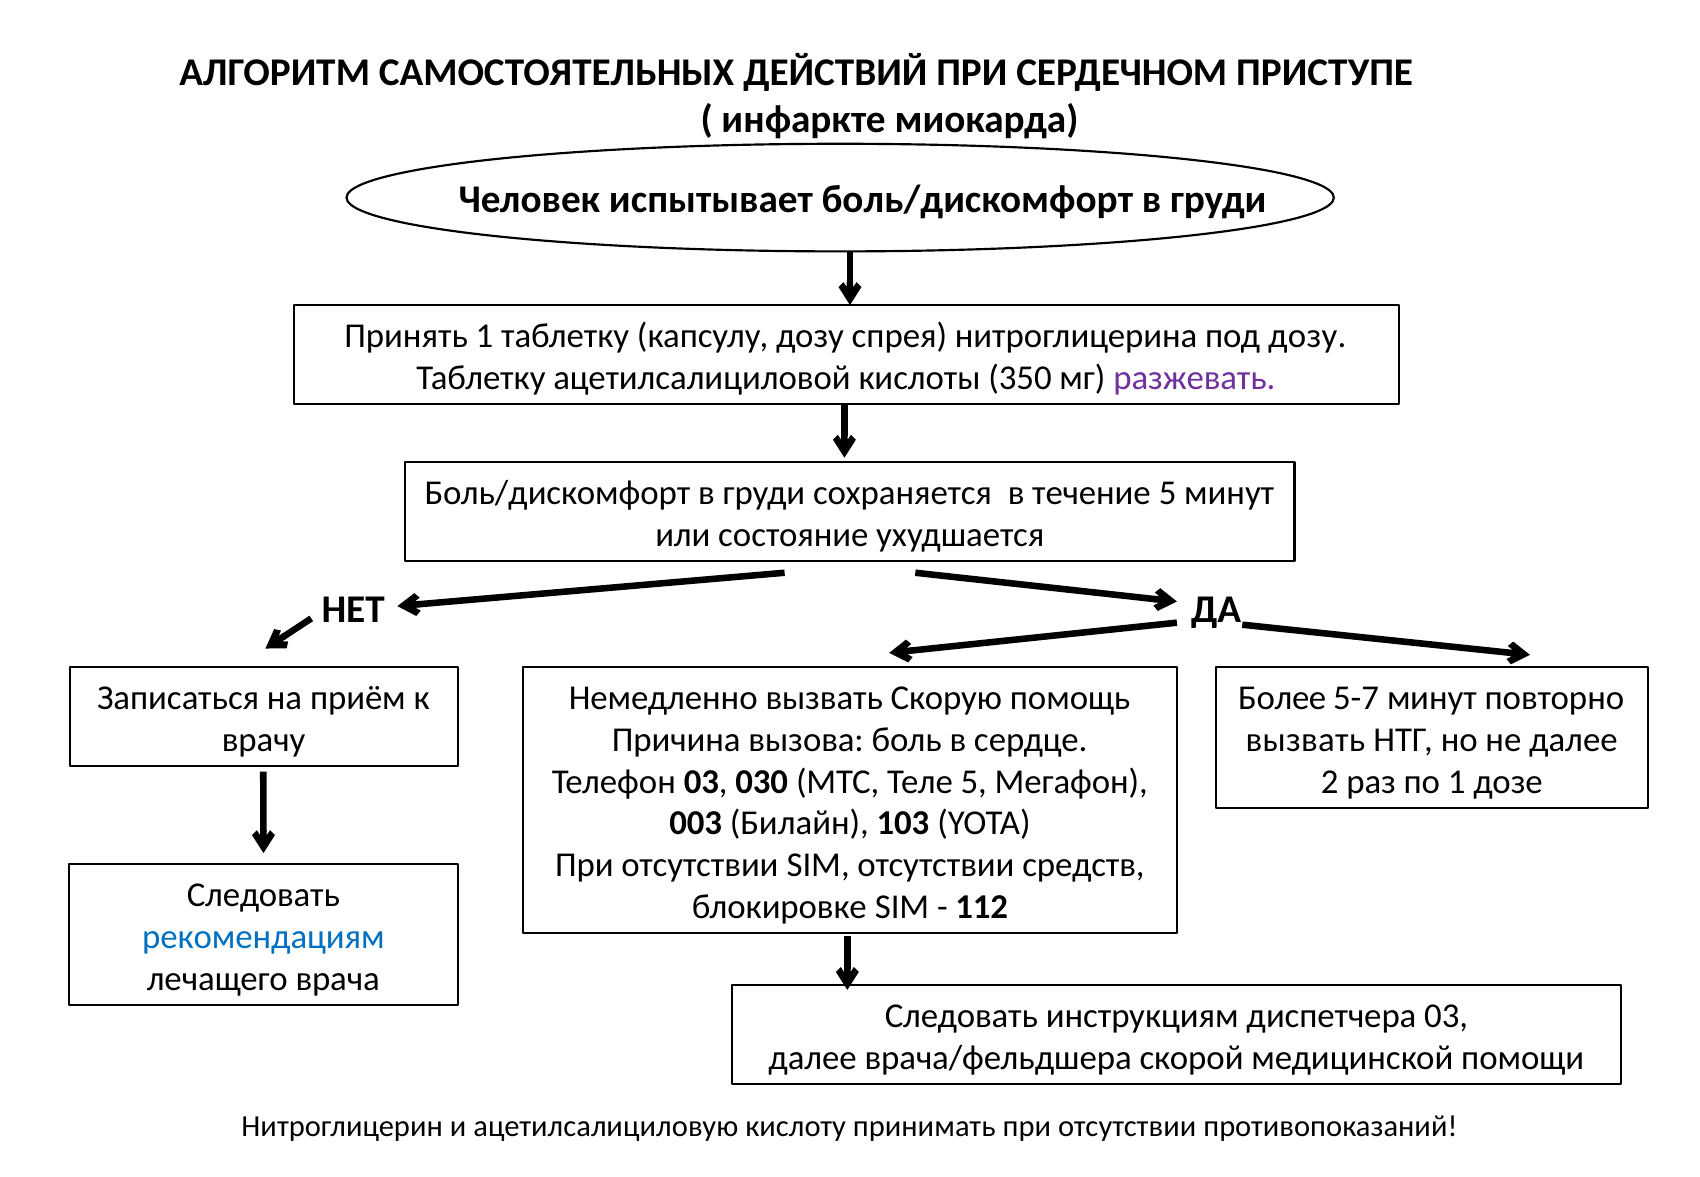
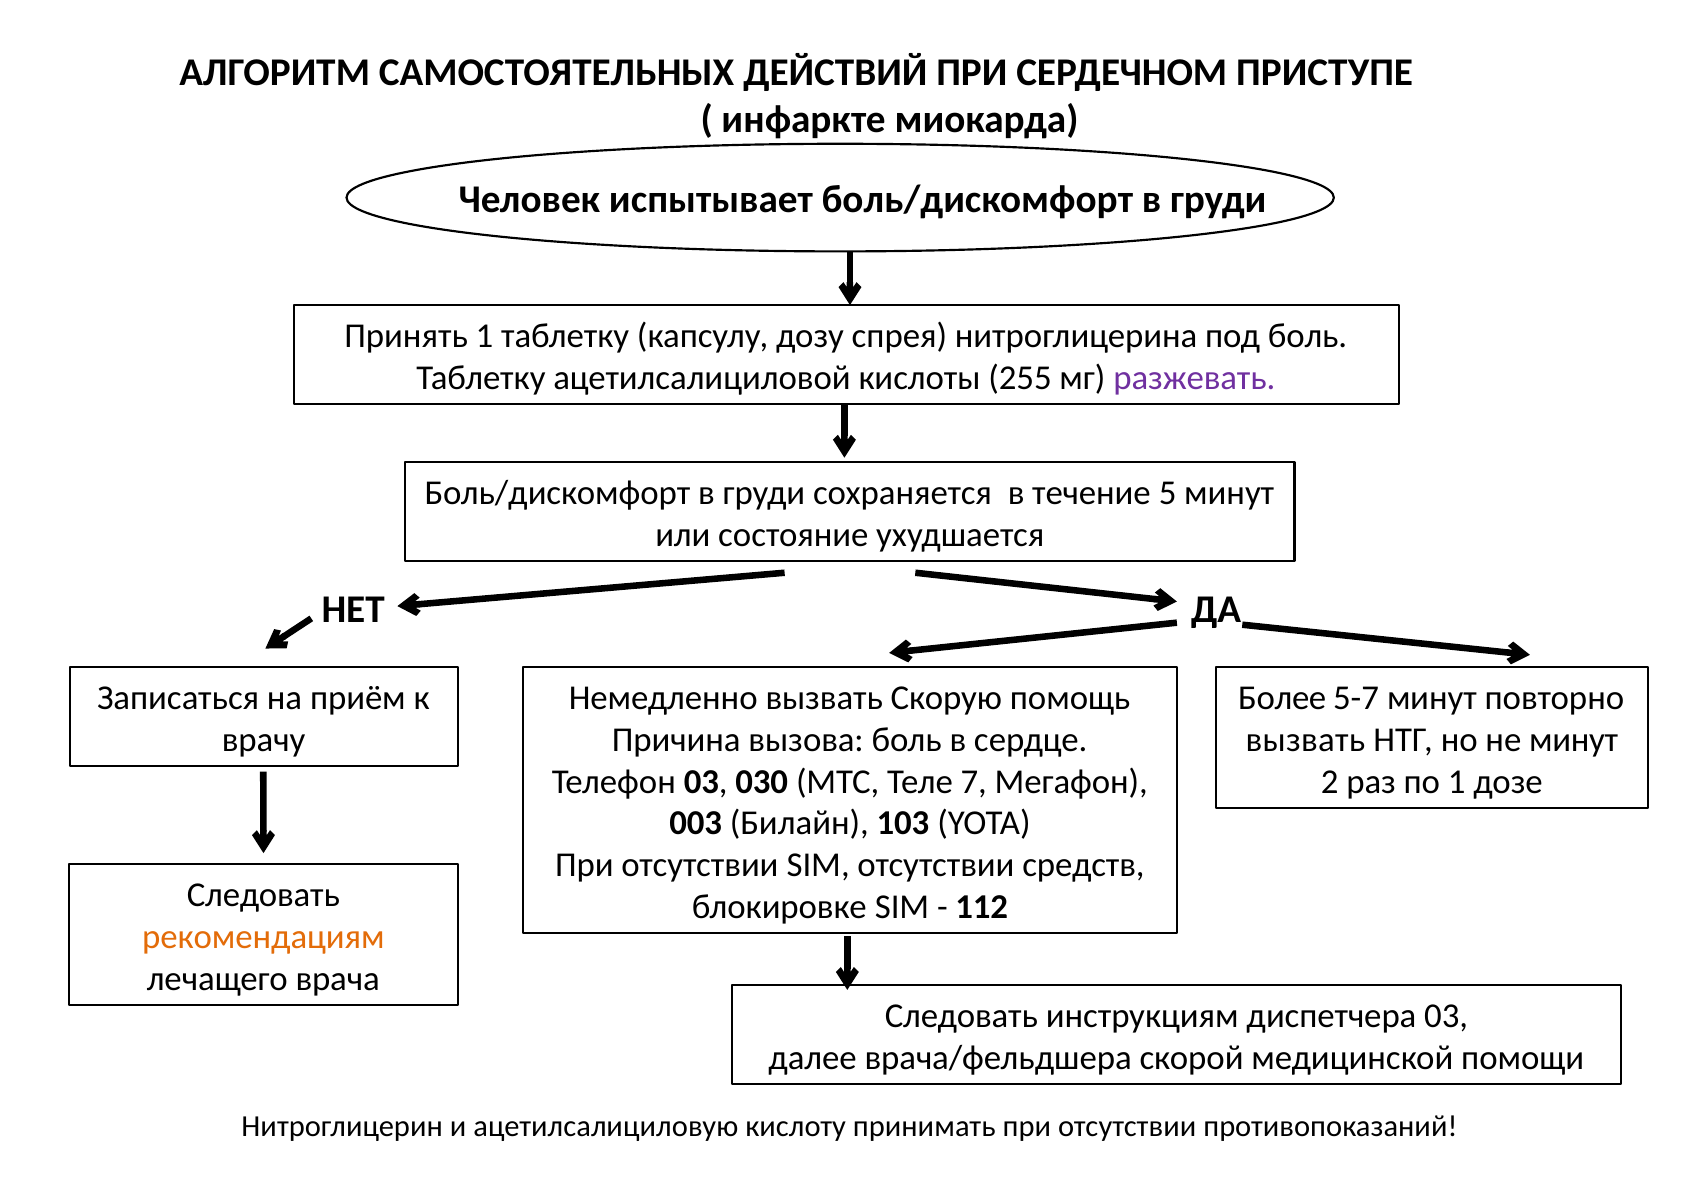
под дозу: дозу -> боль
350: 350 -> 255
не далее: далее -> минут
Теле 5: 5 -> 7
рекомендациям colour: blue -> orange
